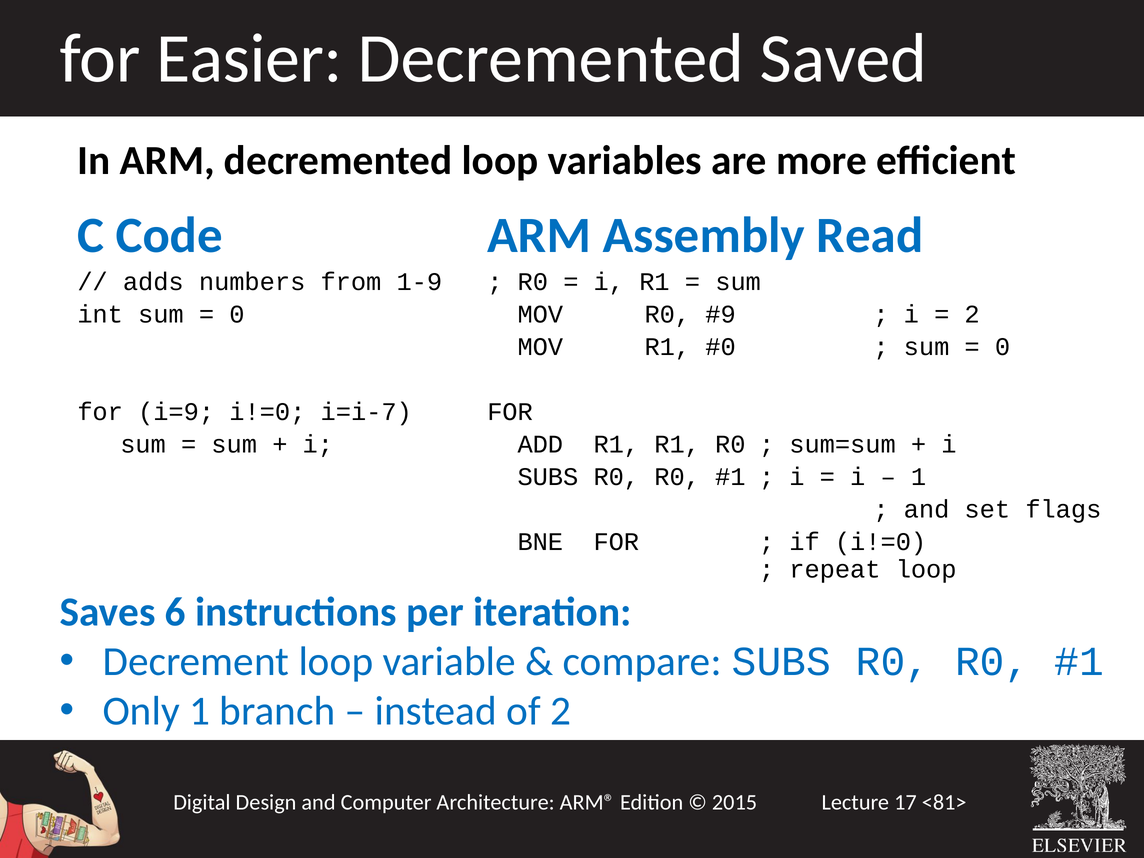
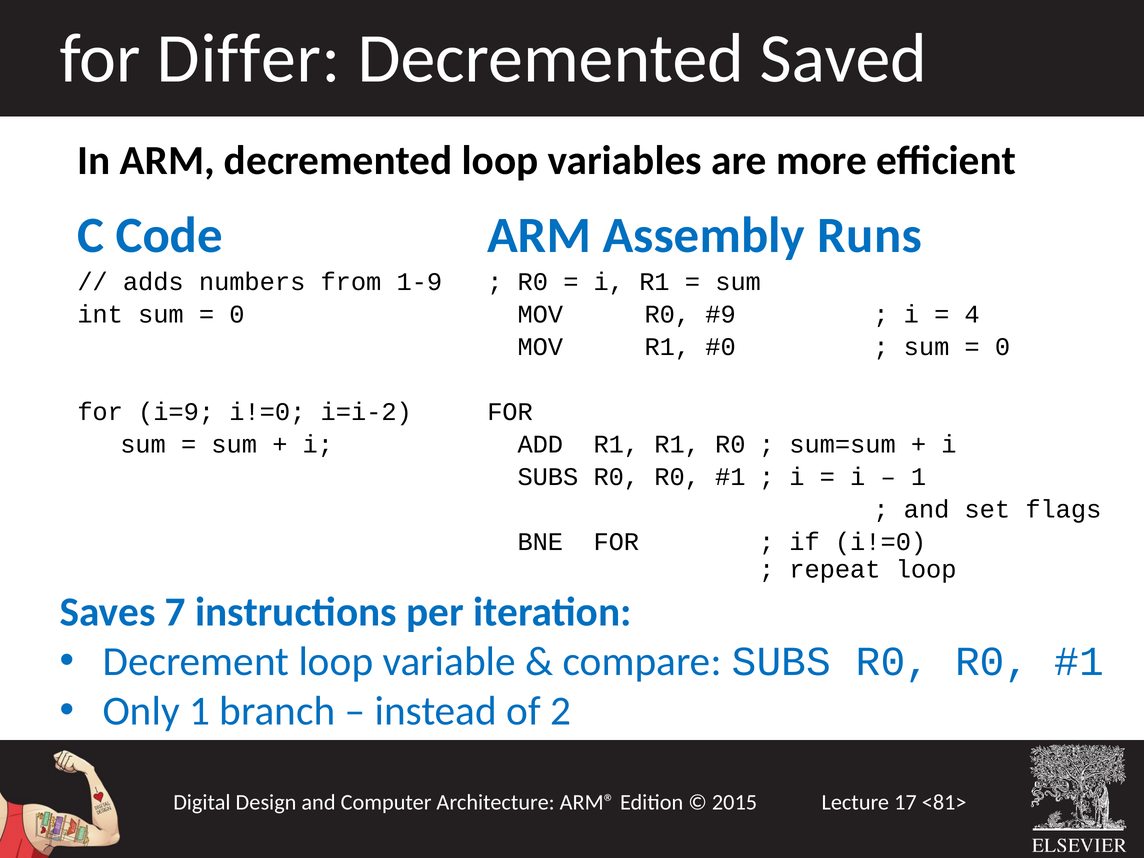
Easier: Easier -> Differ
Read: Read -> Runs
2 at (972, 314): 2 -> 4
i=i-7: i=i-7 -> i=i-2
6: 6 -> 7
